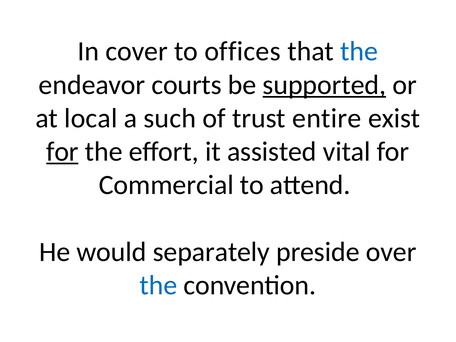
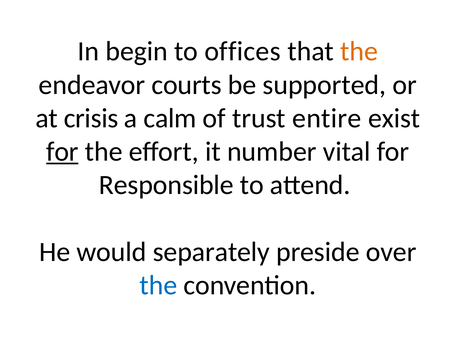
cover: cover -> begin
the at (359, 51) colour: blue -> orange
supported underline: present -> none
local: local -> crisis
such: such -> calm
assisted: assisted -> number
Commercial: Commercial -> Responsible
